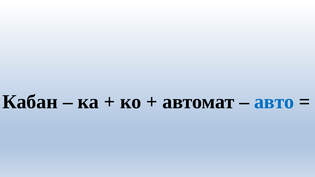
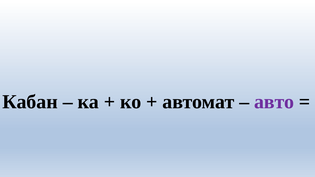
авто colour: blue -> purple
